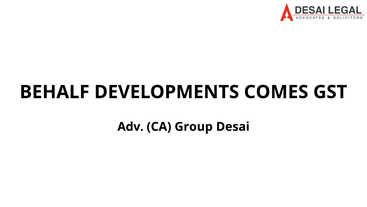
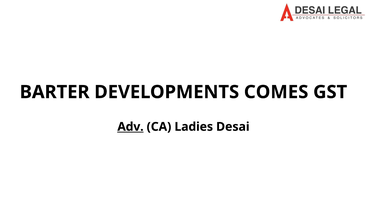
BEHALF: BEHALF -> BARTER
Adv underline: none -> present
Group: Group -> Ladies
